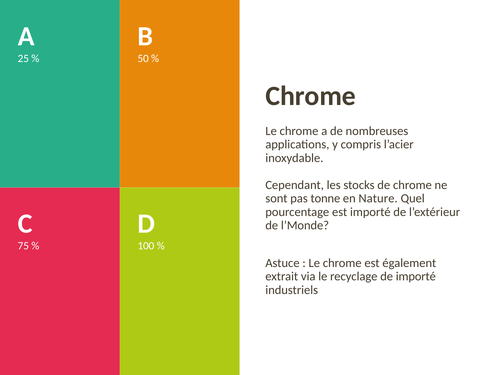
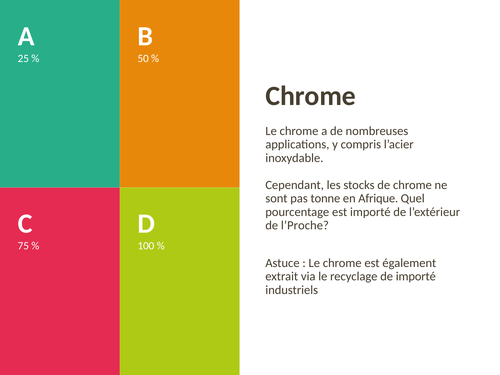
Nature: Nature -> Afrique
l’Monde: l’Monde -> l’Proche
